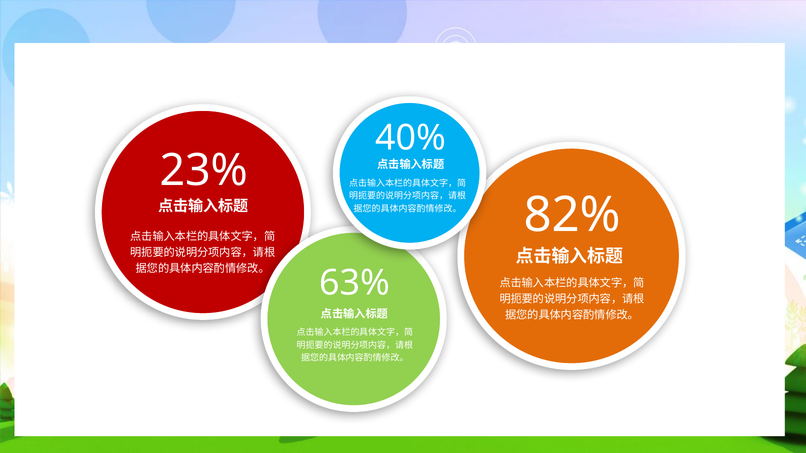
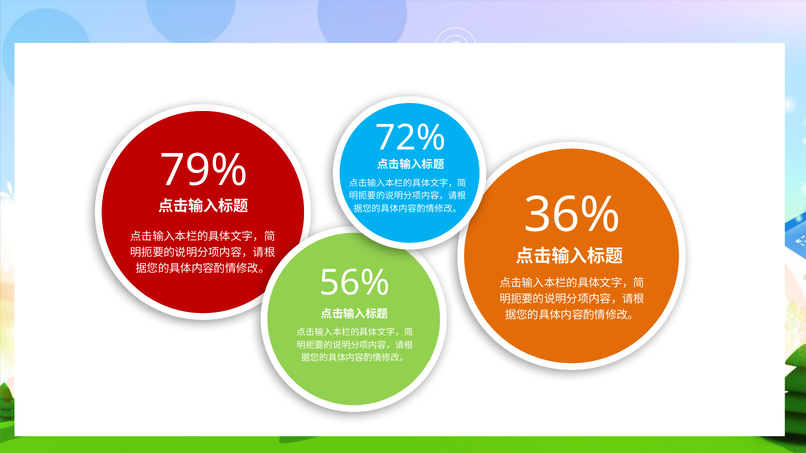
40%: 40% -> 72%
23%: 23% -> 79%
82%: 82% -> 36%
63%: 63% -> 56%
